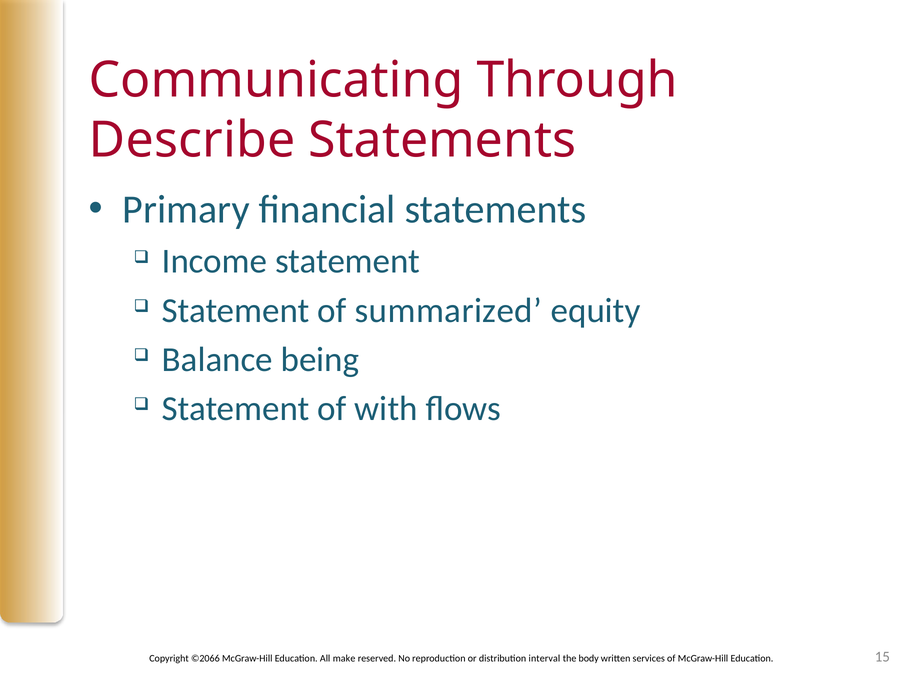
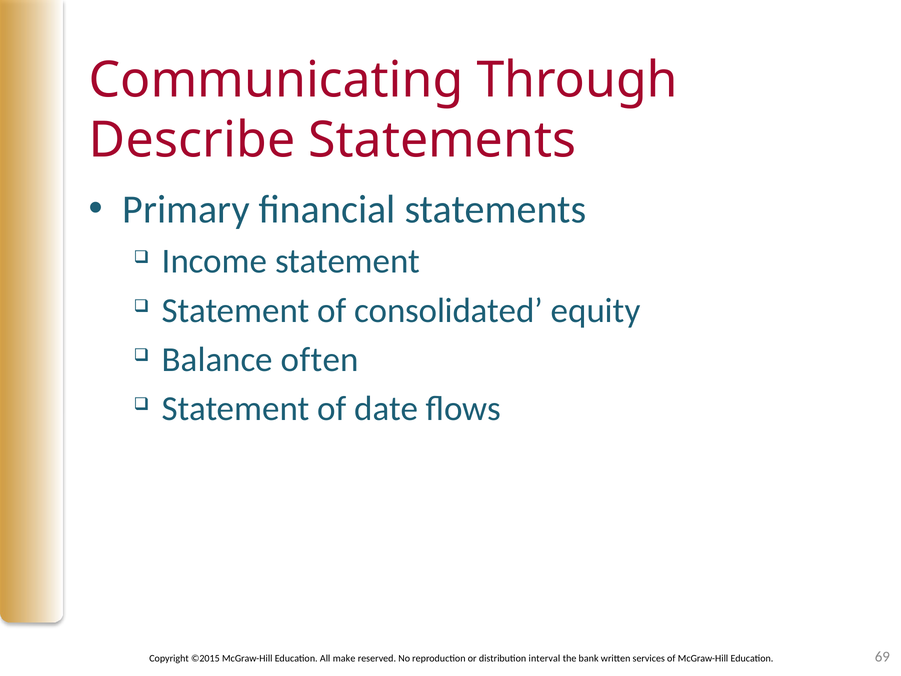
summarized: summarized -> consolidated
being: being -> often
with: with -> date
©2066: ©2066 -> ©2015
body: body -> bank
15: 15 -> 69
